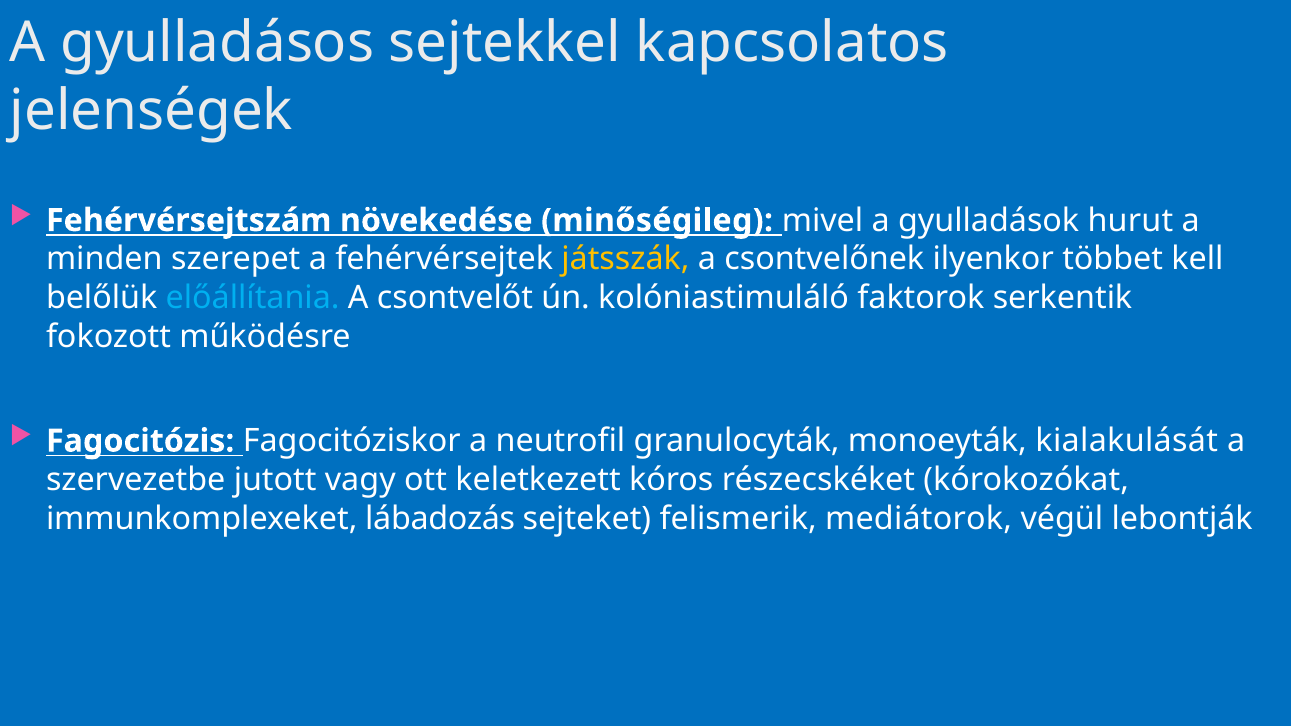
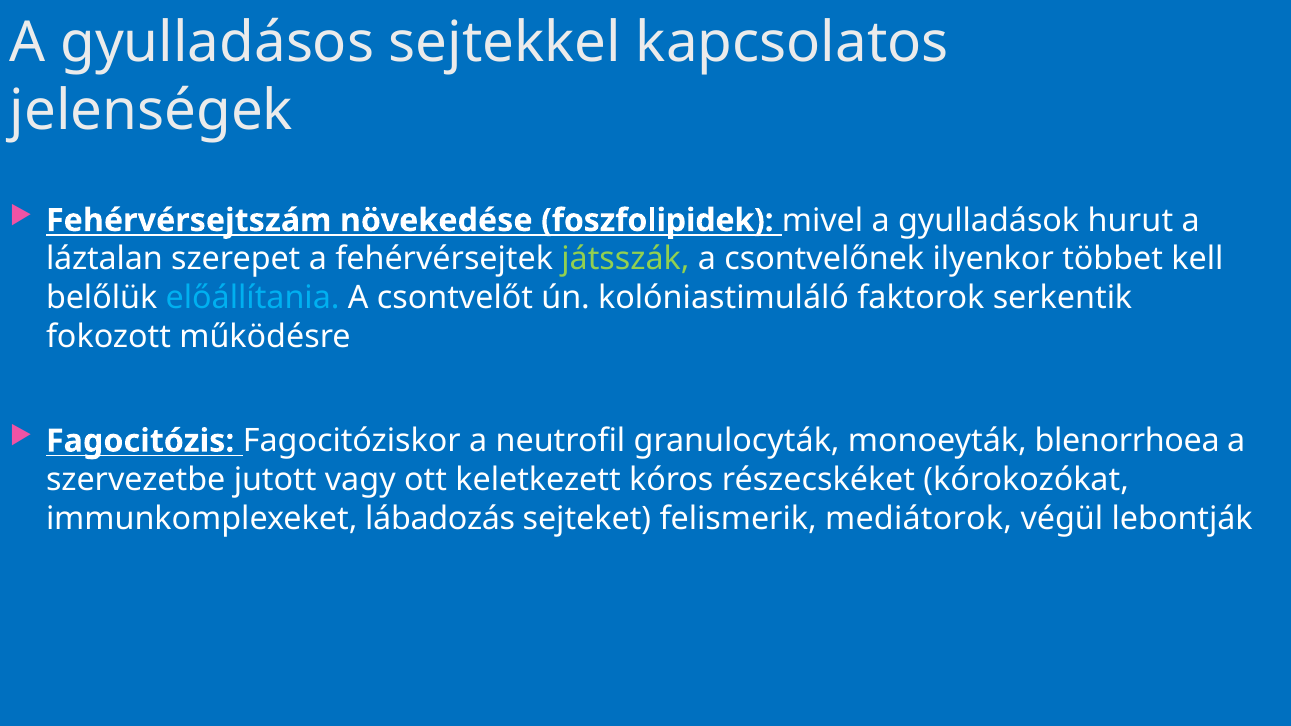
minőségileg: minőségileg -> foszfolipidek
minden: minden -> láztalan
játsszák colour: yellow -> light green
kialakulását: kialakulását -> blenorrhoea
